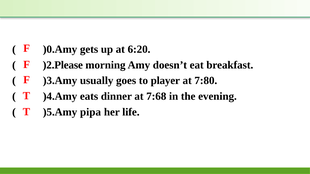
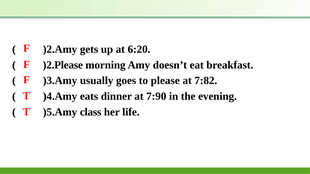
)0.Amy: )0.Amy -> )2.Amy
player: player -> please
7:80: 7:80 -> 7:82
7:68: 7:68 -> 7:90
pipa: pipa -> class
